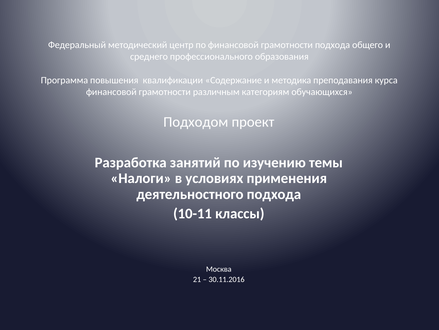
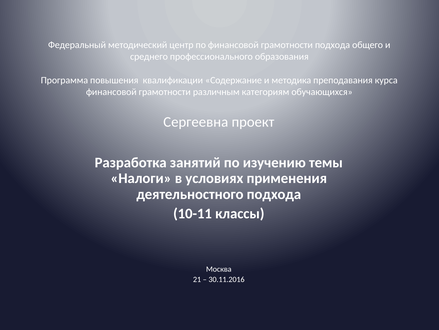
Подходом: Подходом -> Сергеевна
